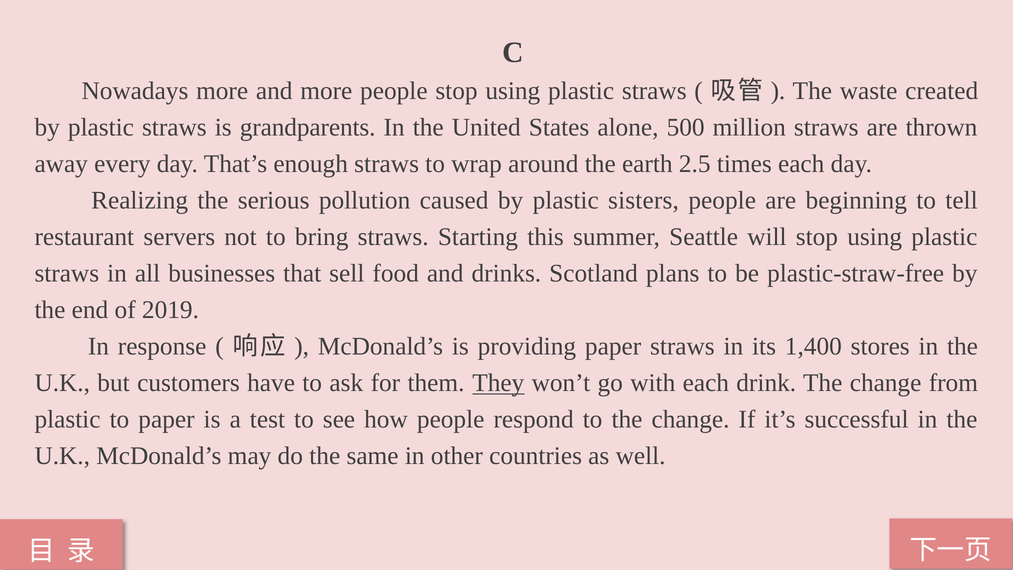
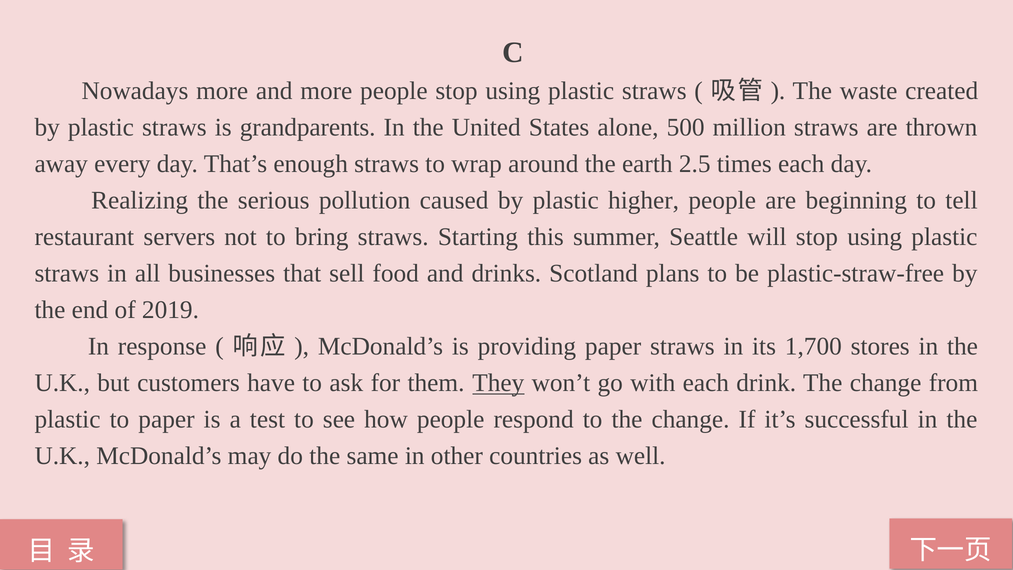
sisters: sisters -> higher
1,400: 1,400 -> 1,700
